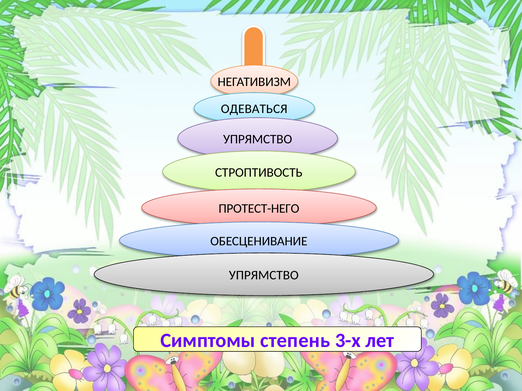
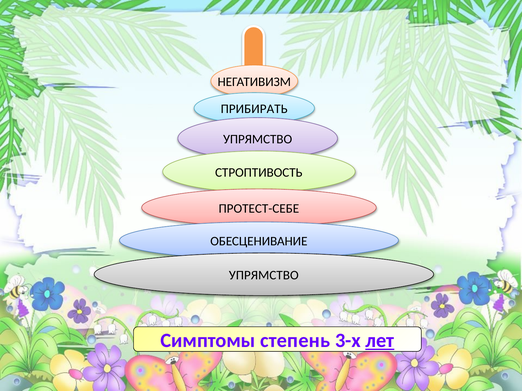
ОДЕВАТЬСЯ: ОДЕВАТЬСЯ -> ПРИБИРАТЬ
ПРОТЕСТ-НЕГО: ПРОТЕСТ-НЕГО -> ПРОТЕСТ-СЕБЕ
лет underline: none -> present
